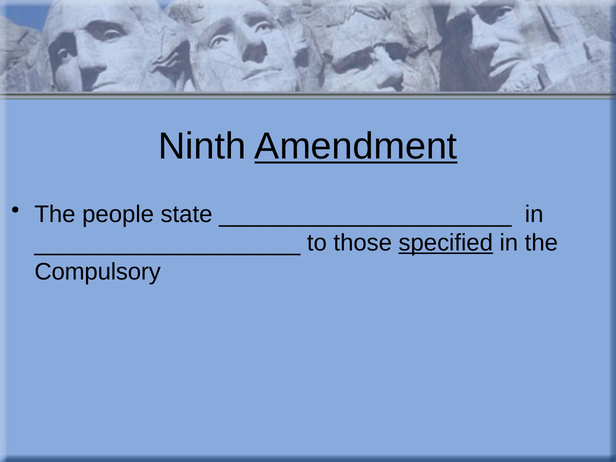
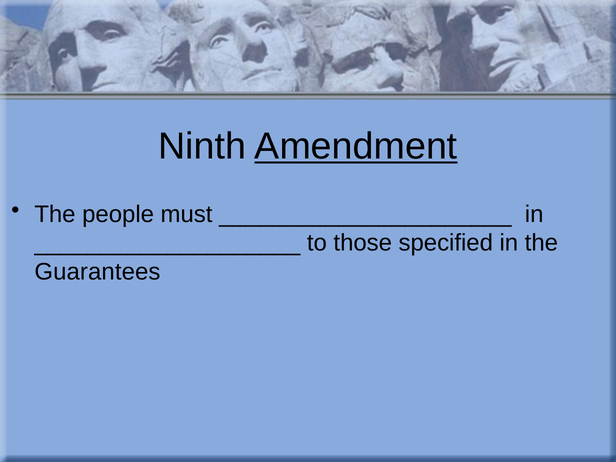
state: state -> must
specified underline: present -> none
Compulsory: Compulsory -> Guarantees
